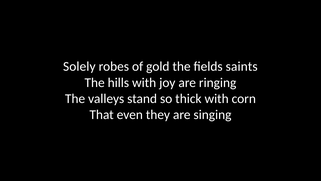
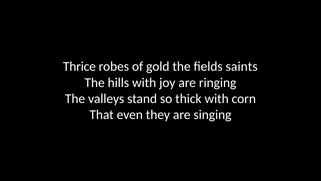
Solely: Solely -> Thrice
